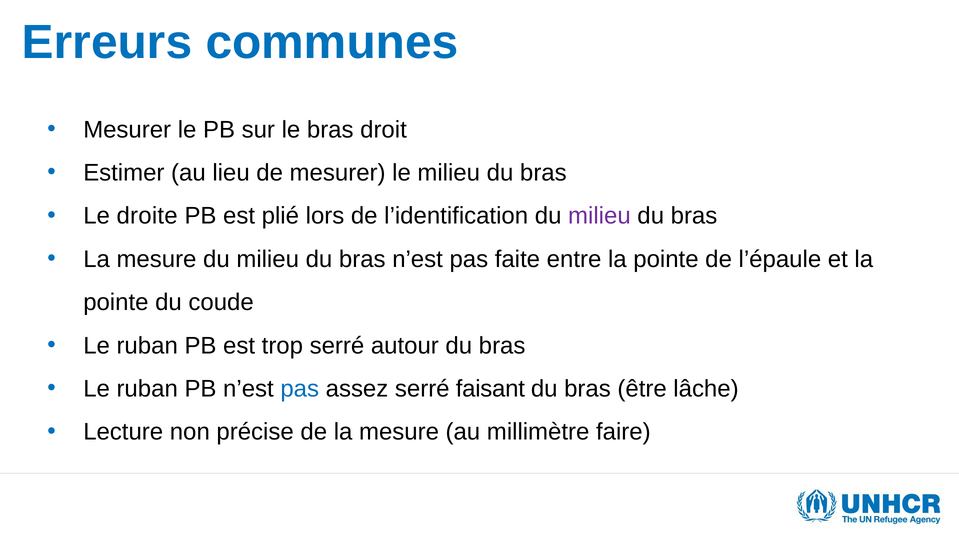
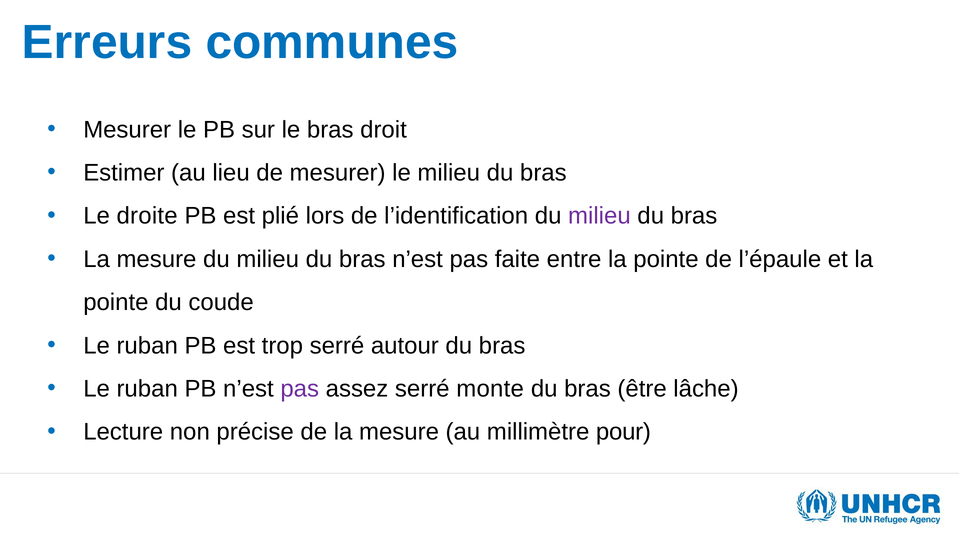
pas at (300, 388) colour: blue -> purple
faisant: faisant -> monte
faire: faire -> pour
